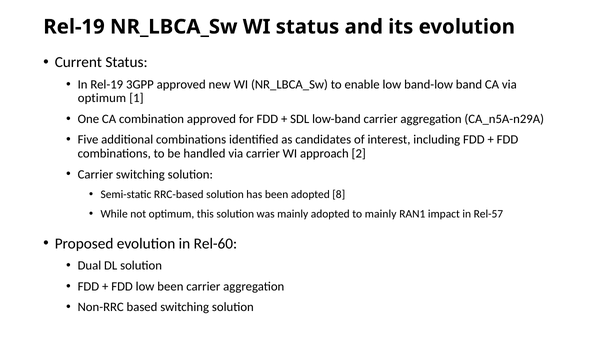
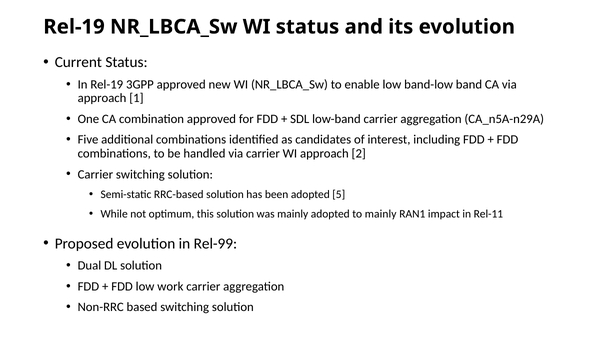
optimum at (102, 98): optimum -> approach
8: 8 -> 5
Rel-57: Rel-57 -> Rel-11
Rel-60: Rel-60 -> Rel-99
low been: been -> work
